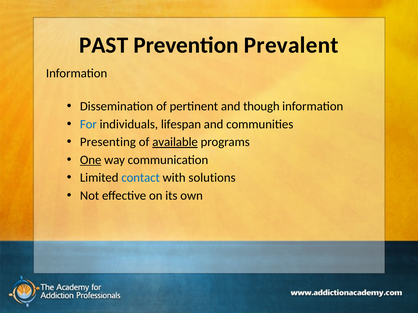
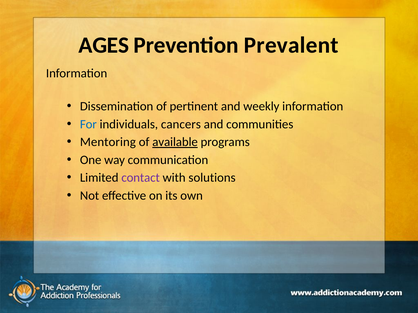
PAST: PAST -> AGES
though: though -> weekly
lifespan: lifespan -> cancers
Presenting: Presenting -> Mentoring
One underline: present -> none
contact colour: blue -> purple
